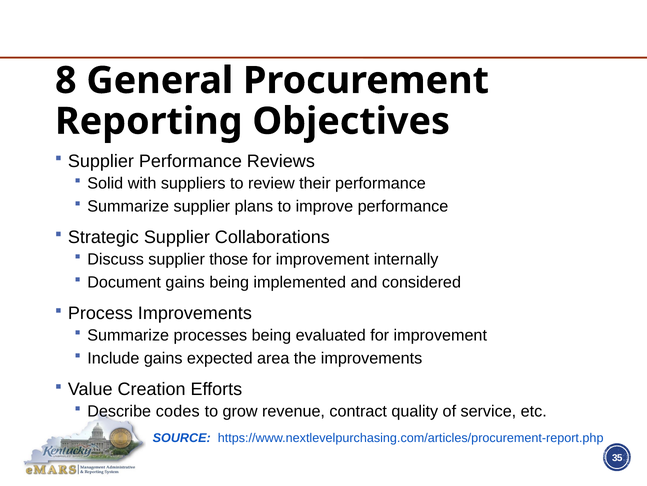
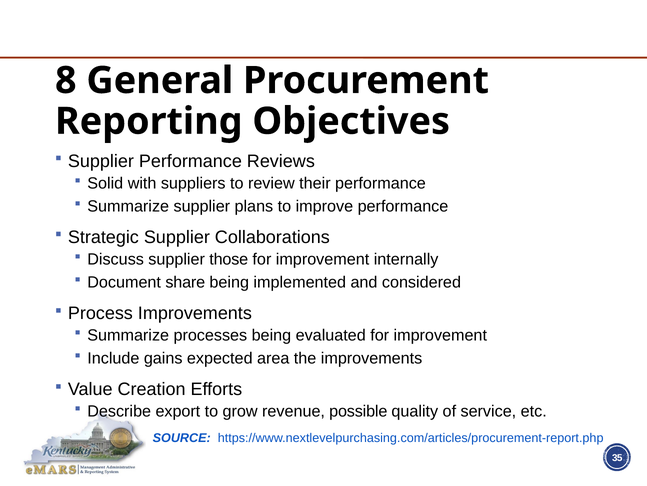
Document gains: gains -> share
codes: codes -> export
contract: contract -> possible
